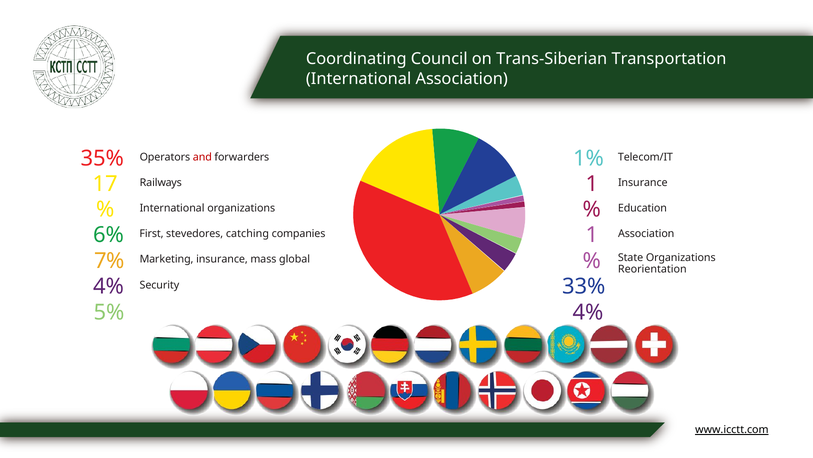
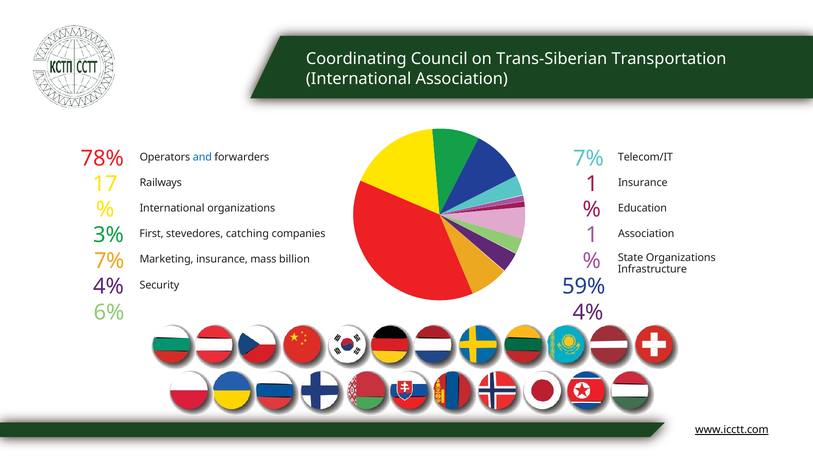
35%: 35% -> 78%
1% at (589, 158): 1% -> 7%
and colour: red -> blue
6%: 6% -> 3%
global: global -> billion
Reorientation: Reorientation -> Infrastructure
33%: 33% -> 59%
5%: 5% -> 6%
